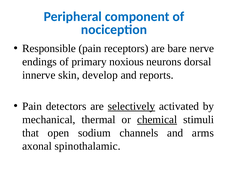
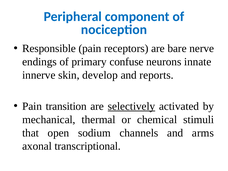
noxious: noxious -> confuse
dorsal: dorsal -> innate
detectors: detectors -> transition
chemical underline: present -> none
spinothalamic: spinothalamic -> transcriptional
